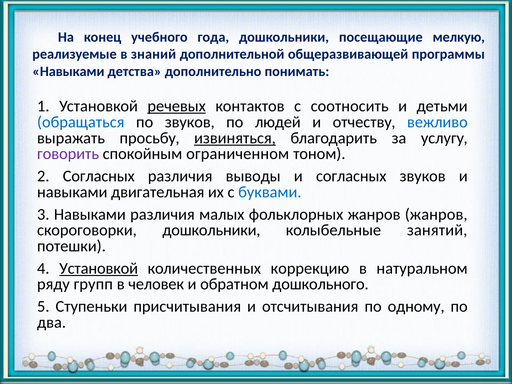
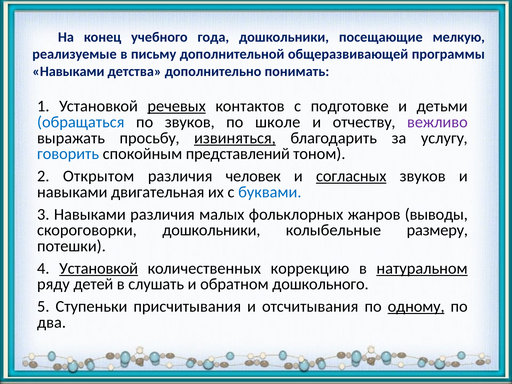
знаний: знаний -> письму
соотносить: соотносить -> подготовке
людей: людей -> школе
вежливо colour: blue -> purple
говорить colour: purple -> blue
ограниченном: ограниченном -> представлений
2 Согласных: Согласных -> Открытом
выводы: выводы -> человек
согласных at (351, 176) underline: none -> present
жанров жанров: жанров -> выводы
занятий: занятий -> размеру
натуральном underline: none -> present
групп: групп -> детей
человек: человек -> слушать
одному underline: none -> present
